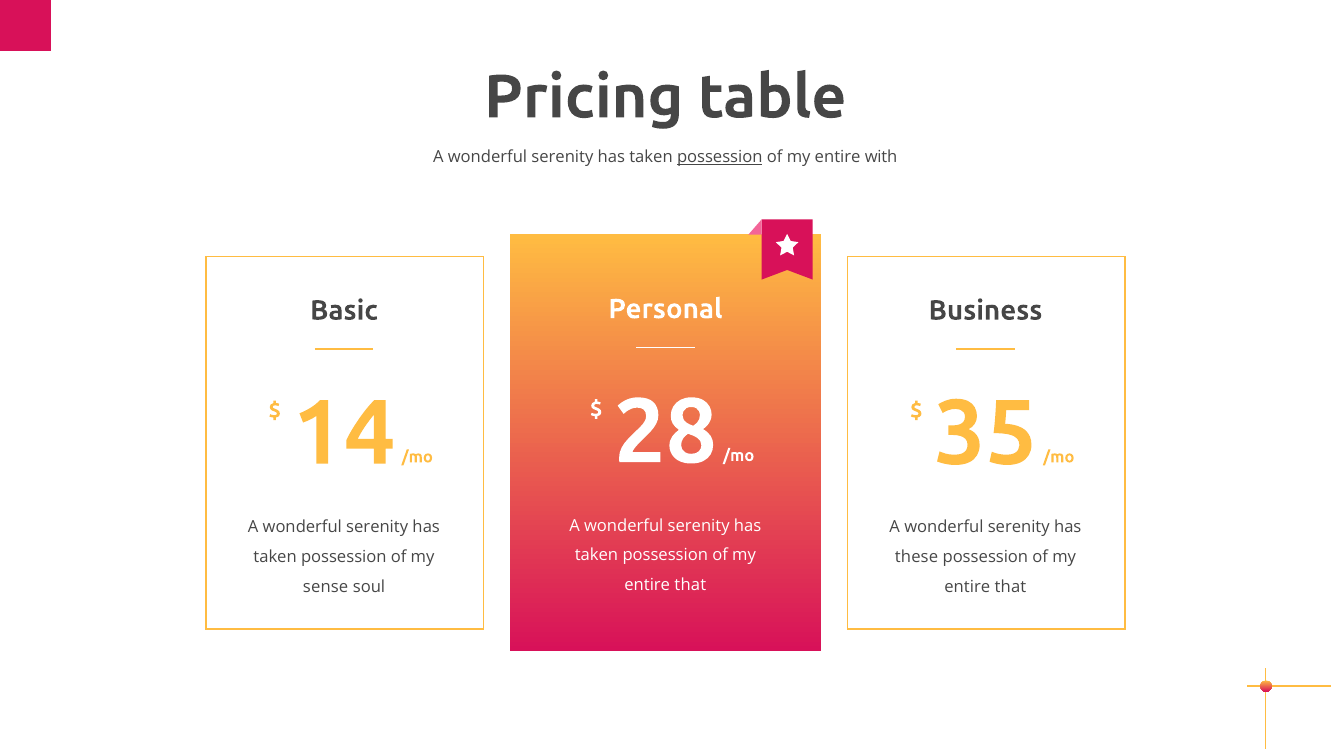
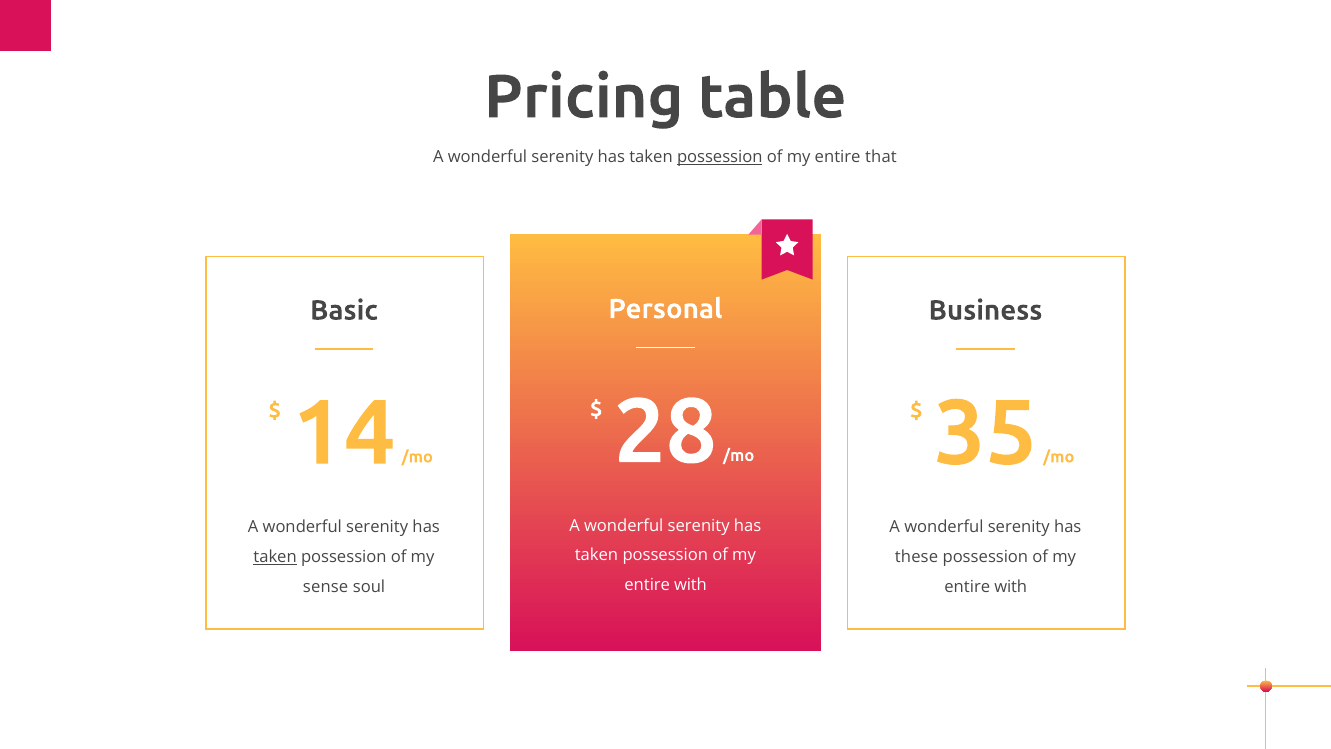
with: with -> that
taken at (275, 557) underline: none -> present
that at (690, 585): that -> with
that at (1010, 587): that -> with
